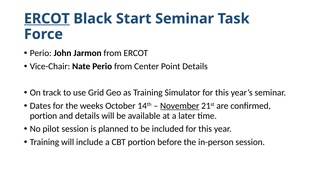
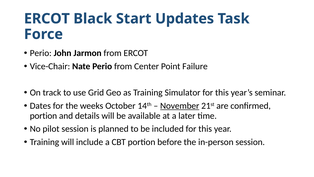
ERCOT at (47, 19) underline: present -> none
Start Seminar: Seminar -> Updates
Point Details: Details -> Failure
